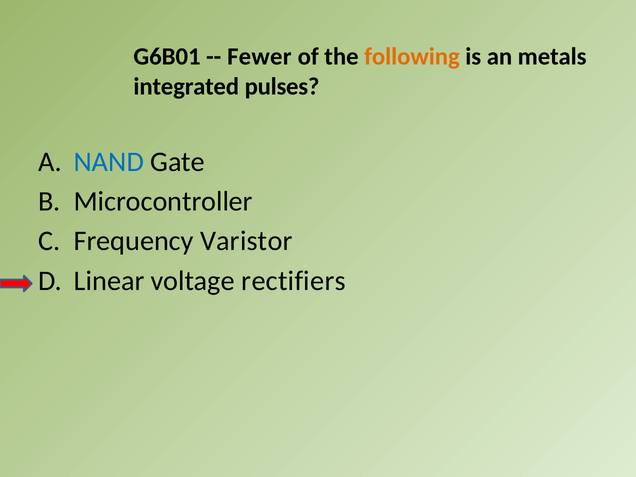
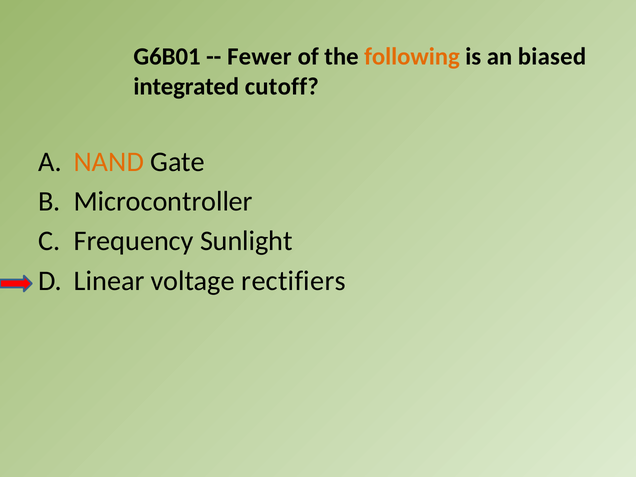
metals: metals -> biased
pulses: pulses -> cutoff
NAND colour: blue -> orange
Varistor: Varistor -> Sunlight
